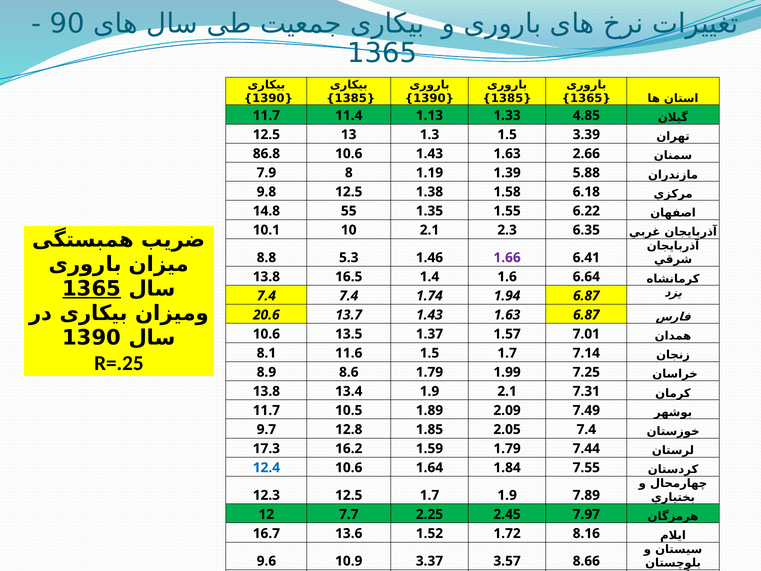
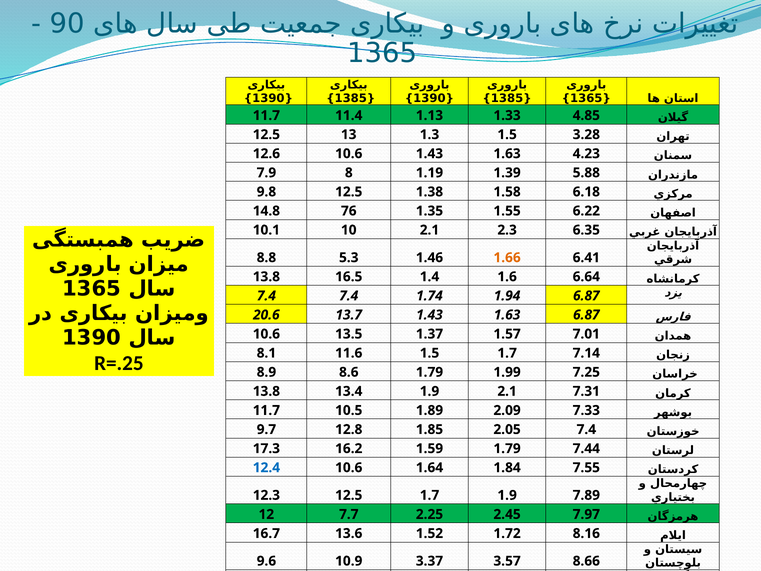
3.39: 3.39 -> 3.28
86.8: 86.8 -> 12.6
2.66: 2.66 -> 4.23
55: 55 -> 76
1.66 colour: purple -> orange
1365 at (92, 289) underline: present -> none
7.49: 7.49 -> 7.33
